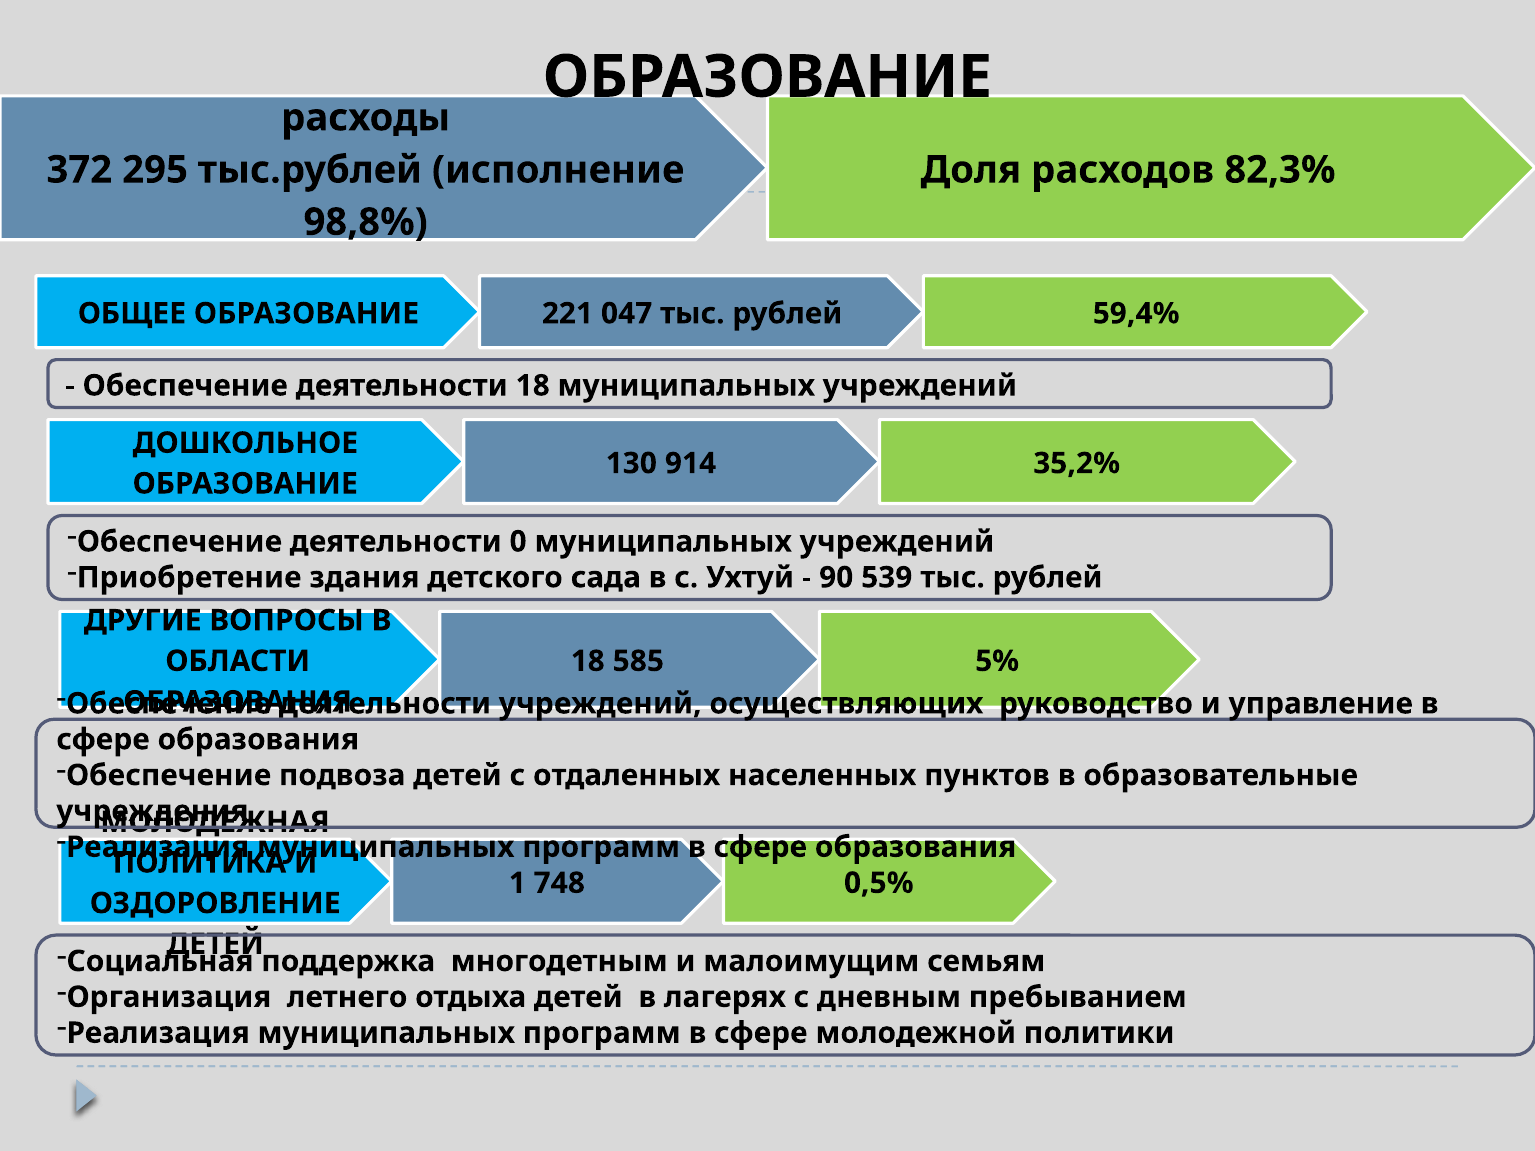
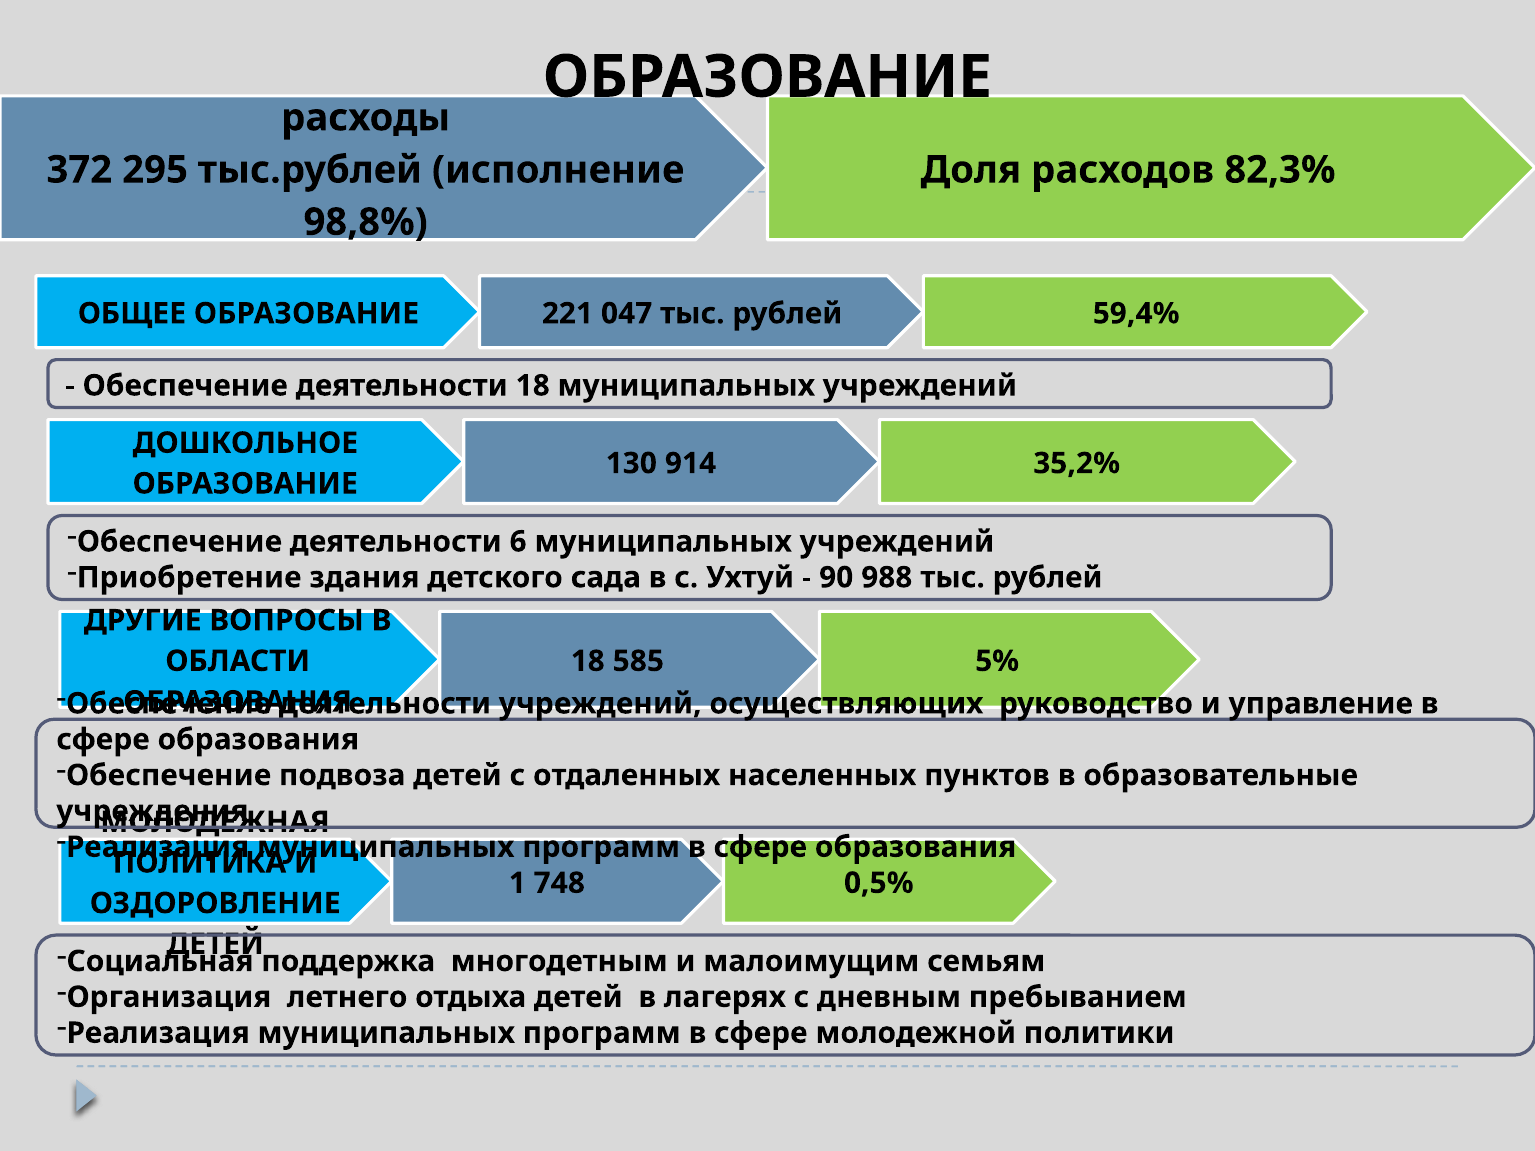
0: 0 -> 6
539: 539 -> 988
